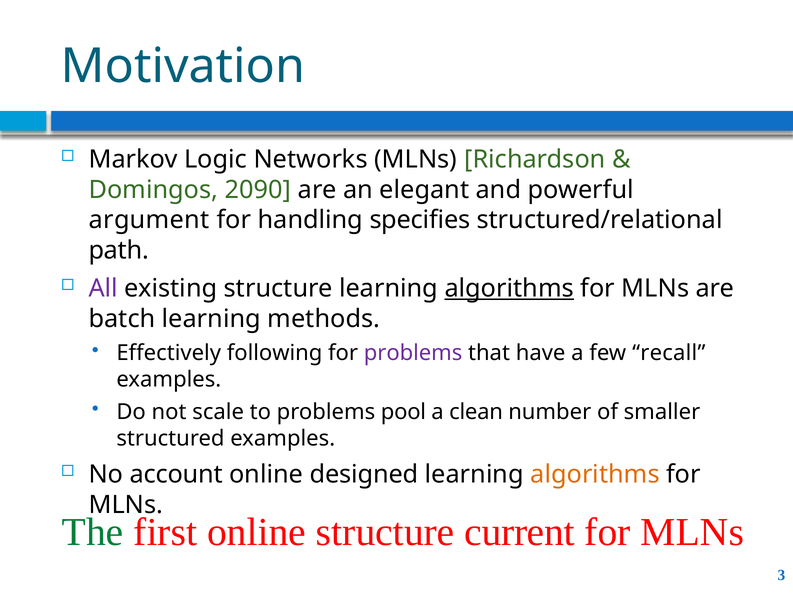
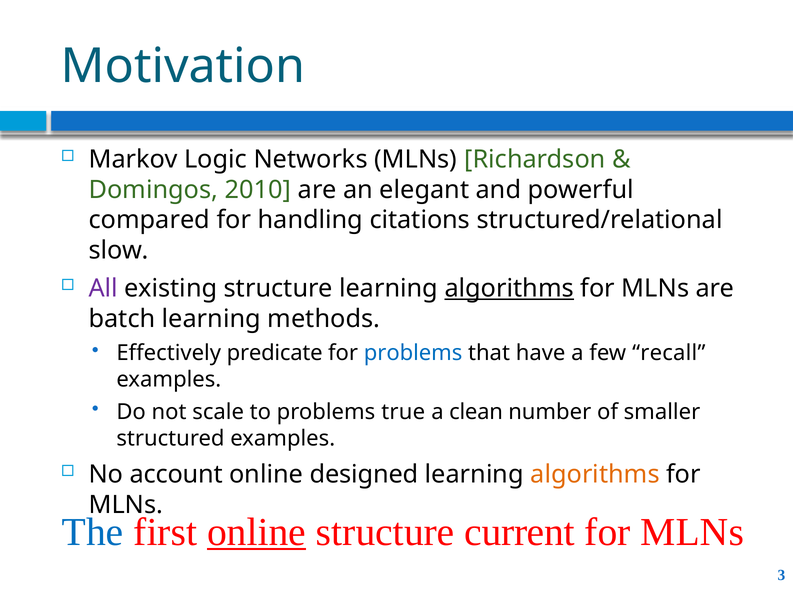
2090: 2090 -> 2010
argument: argument -> compared
specifies: specifies -> citations
path: path -> slow
following: following -> predicate
problems at (413, 353) colour: purple -> blue
pool: pool -> true
The colour: green -> blue
online at (257, 533) underline: none -> present
